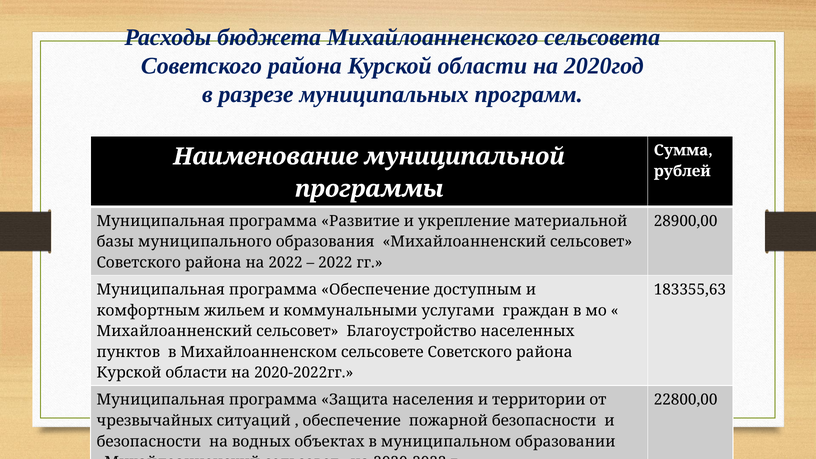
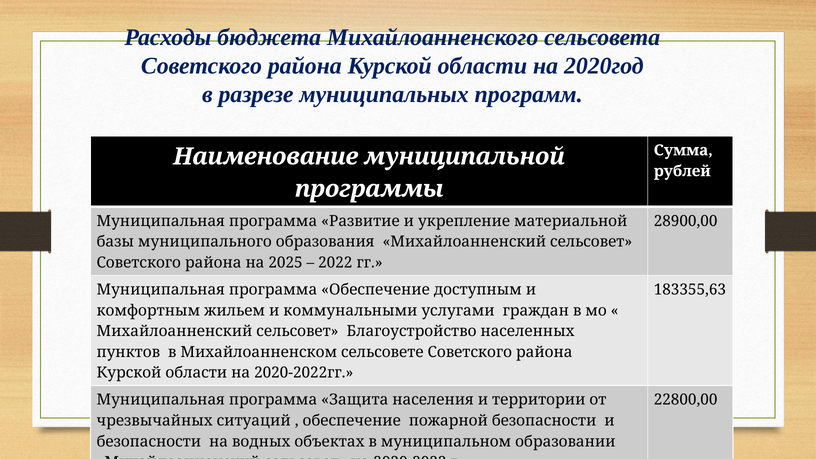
на 2022: 2022 -> 2025
